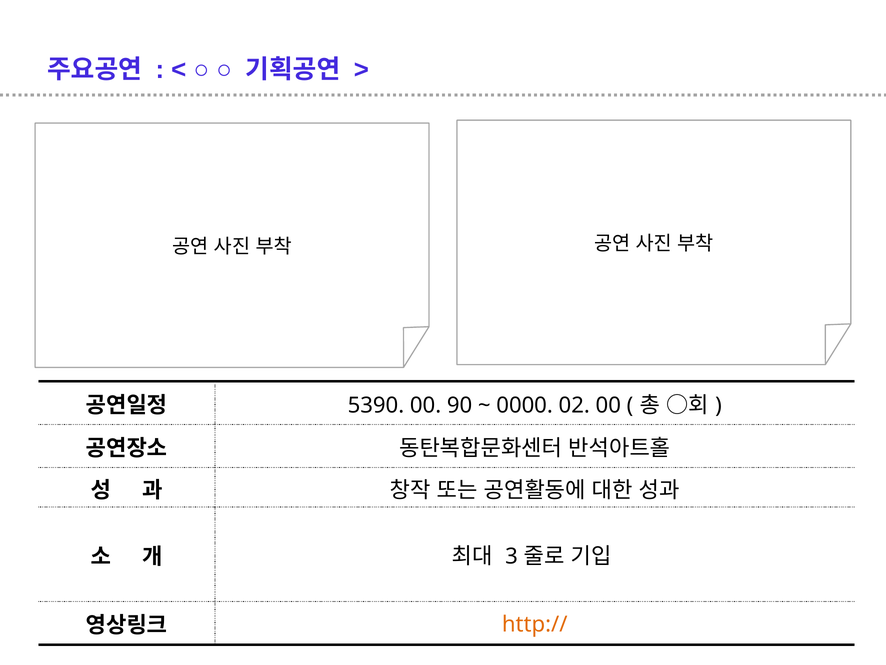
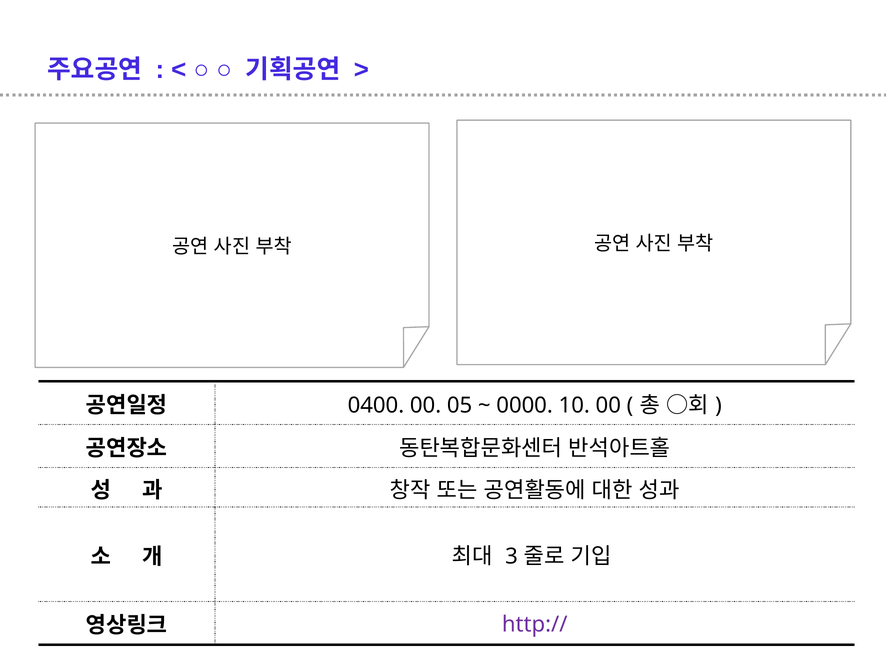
5390: 5390 -> 0400
90: 90 -> 05
02: 02 -> 10
http:// colour: orange -> purple
